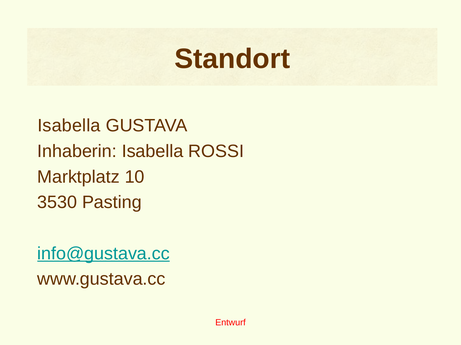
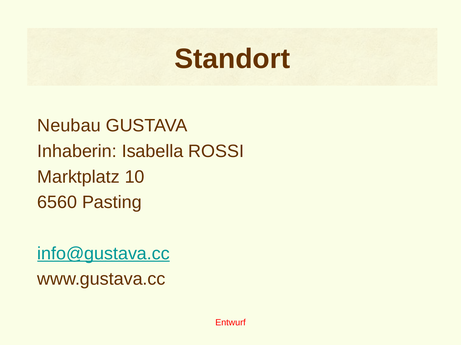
Isabella at (69, 126): Isabella -> Neubau
3530: 3530 -> 6560
